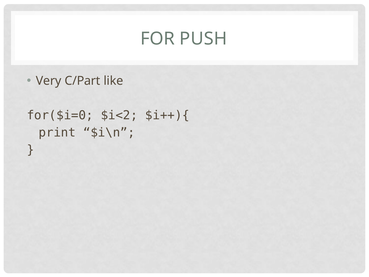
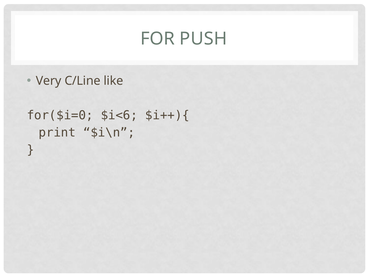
C/Part: C/Part -> C/Line
$i<2: $i<2 -> $i<6
